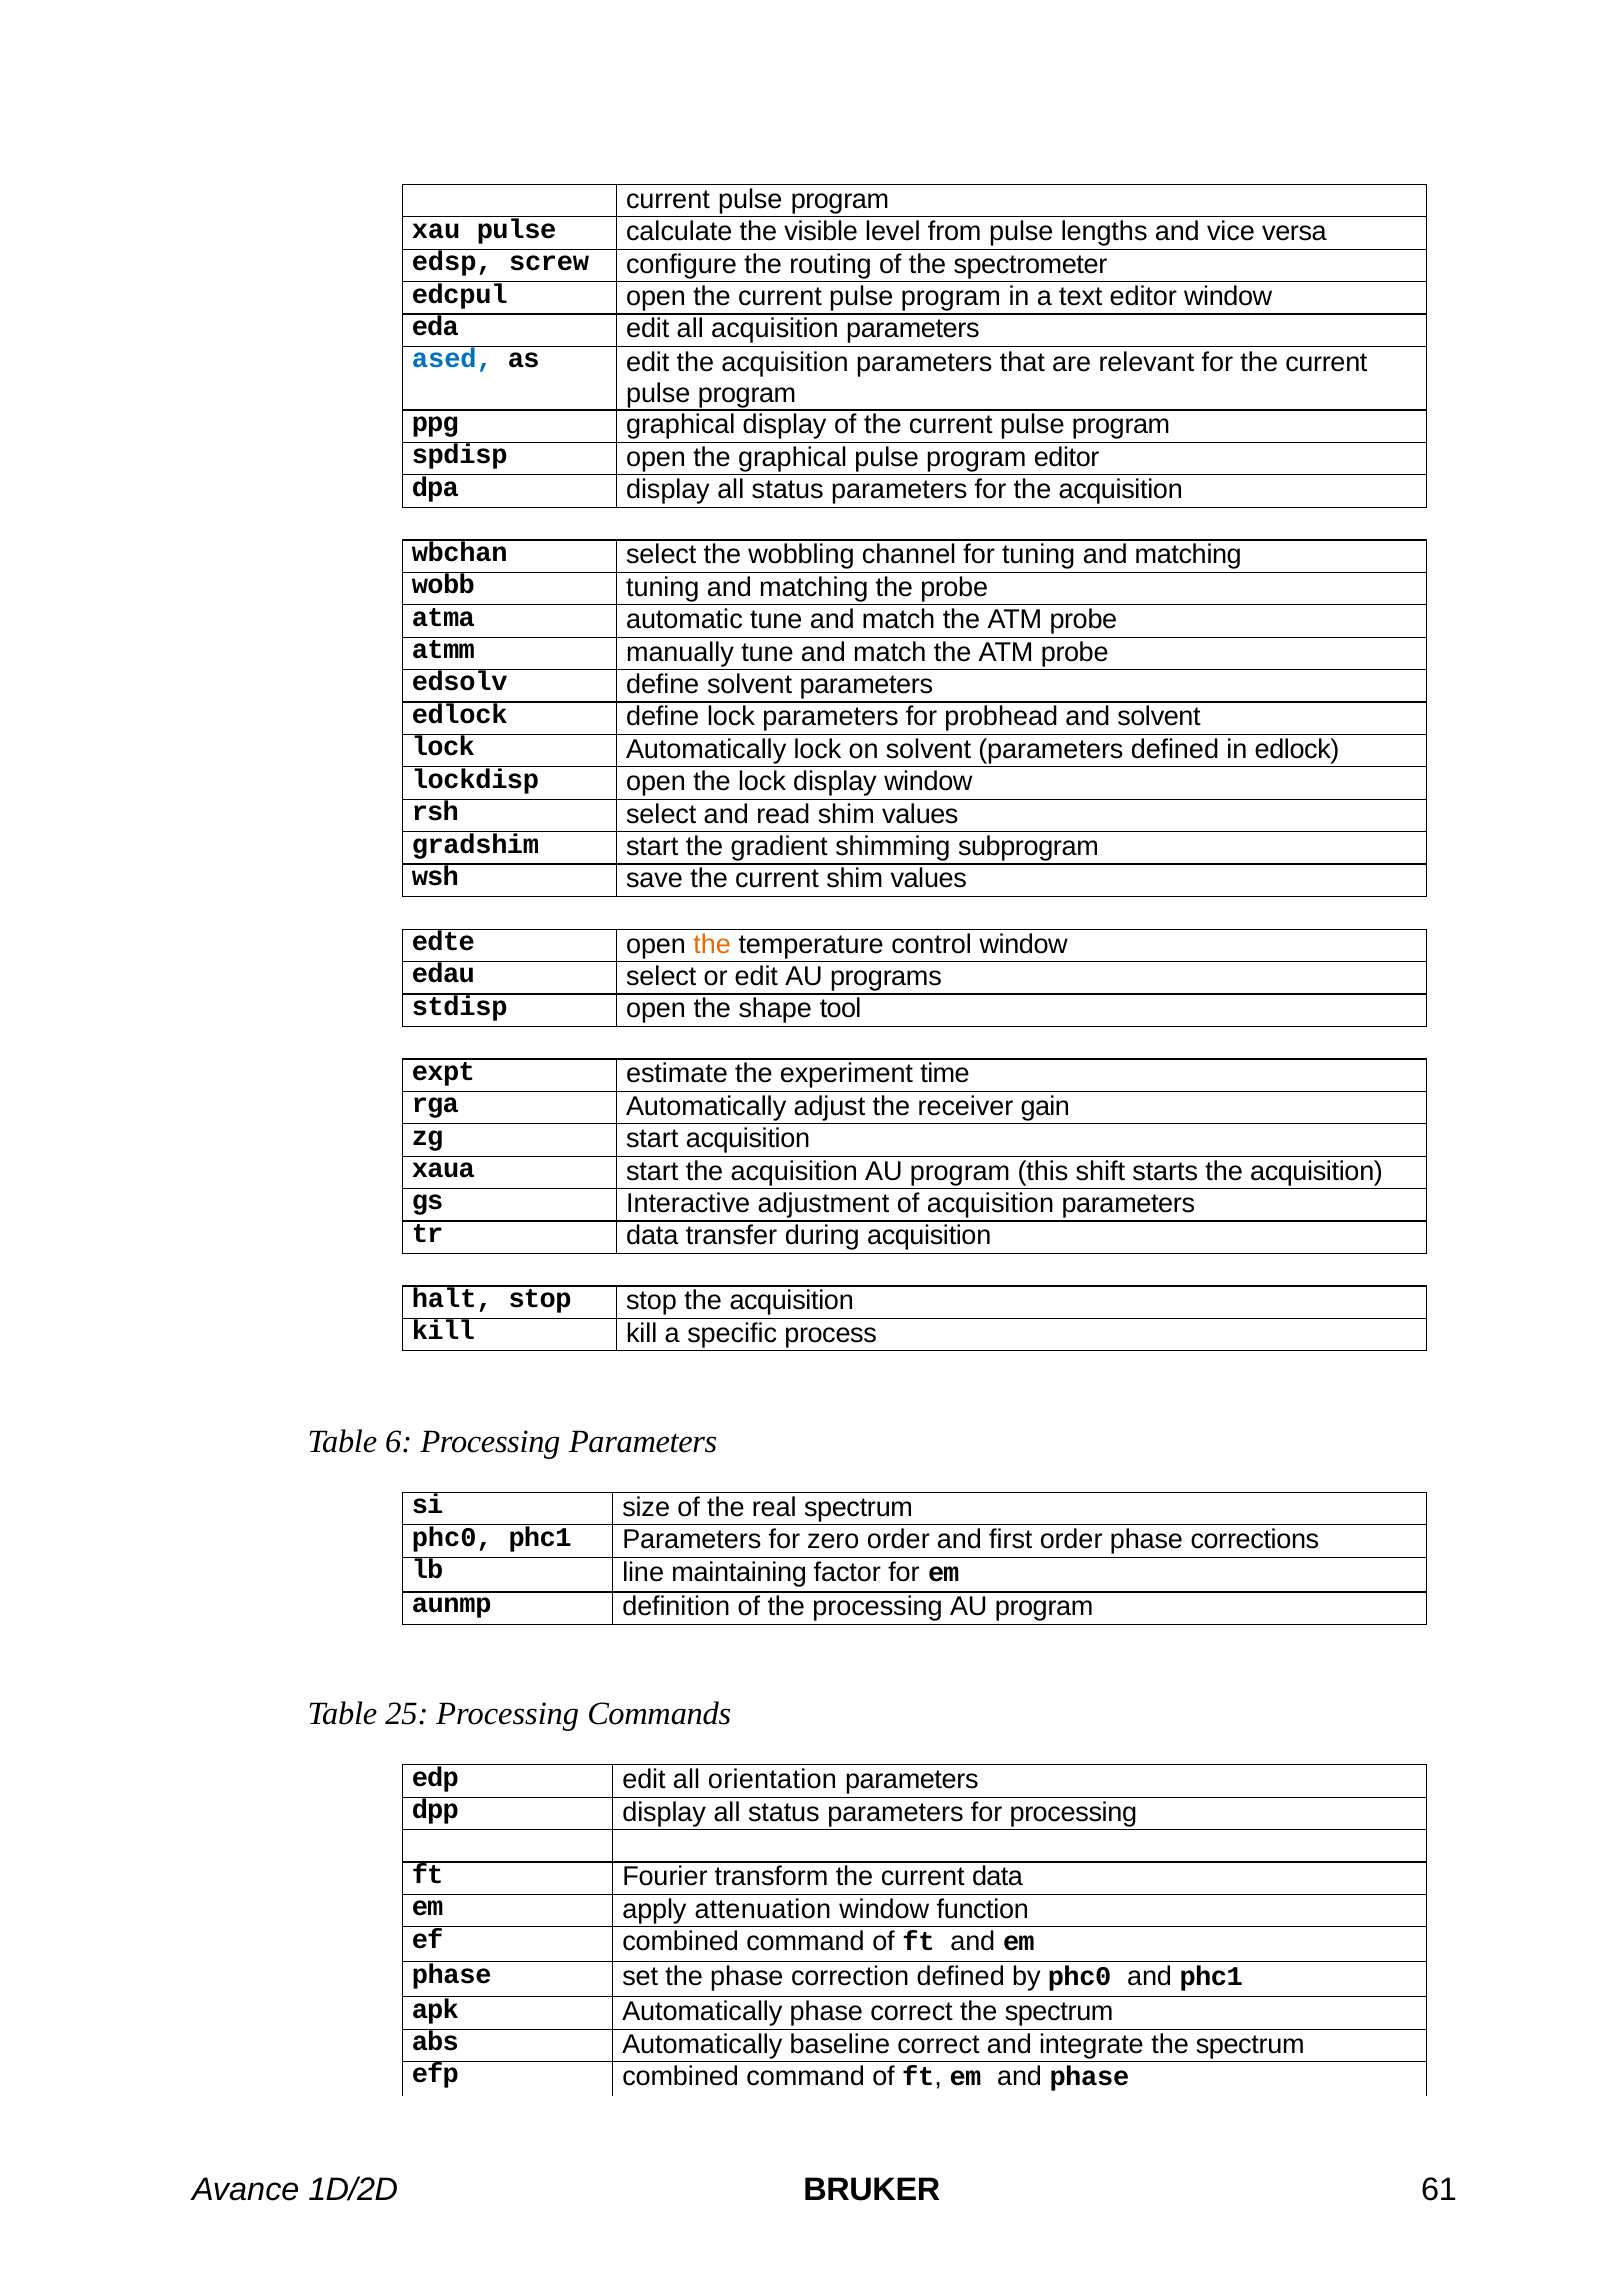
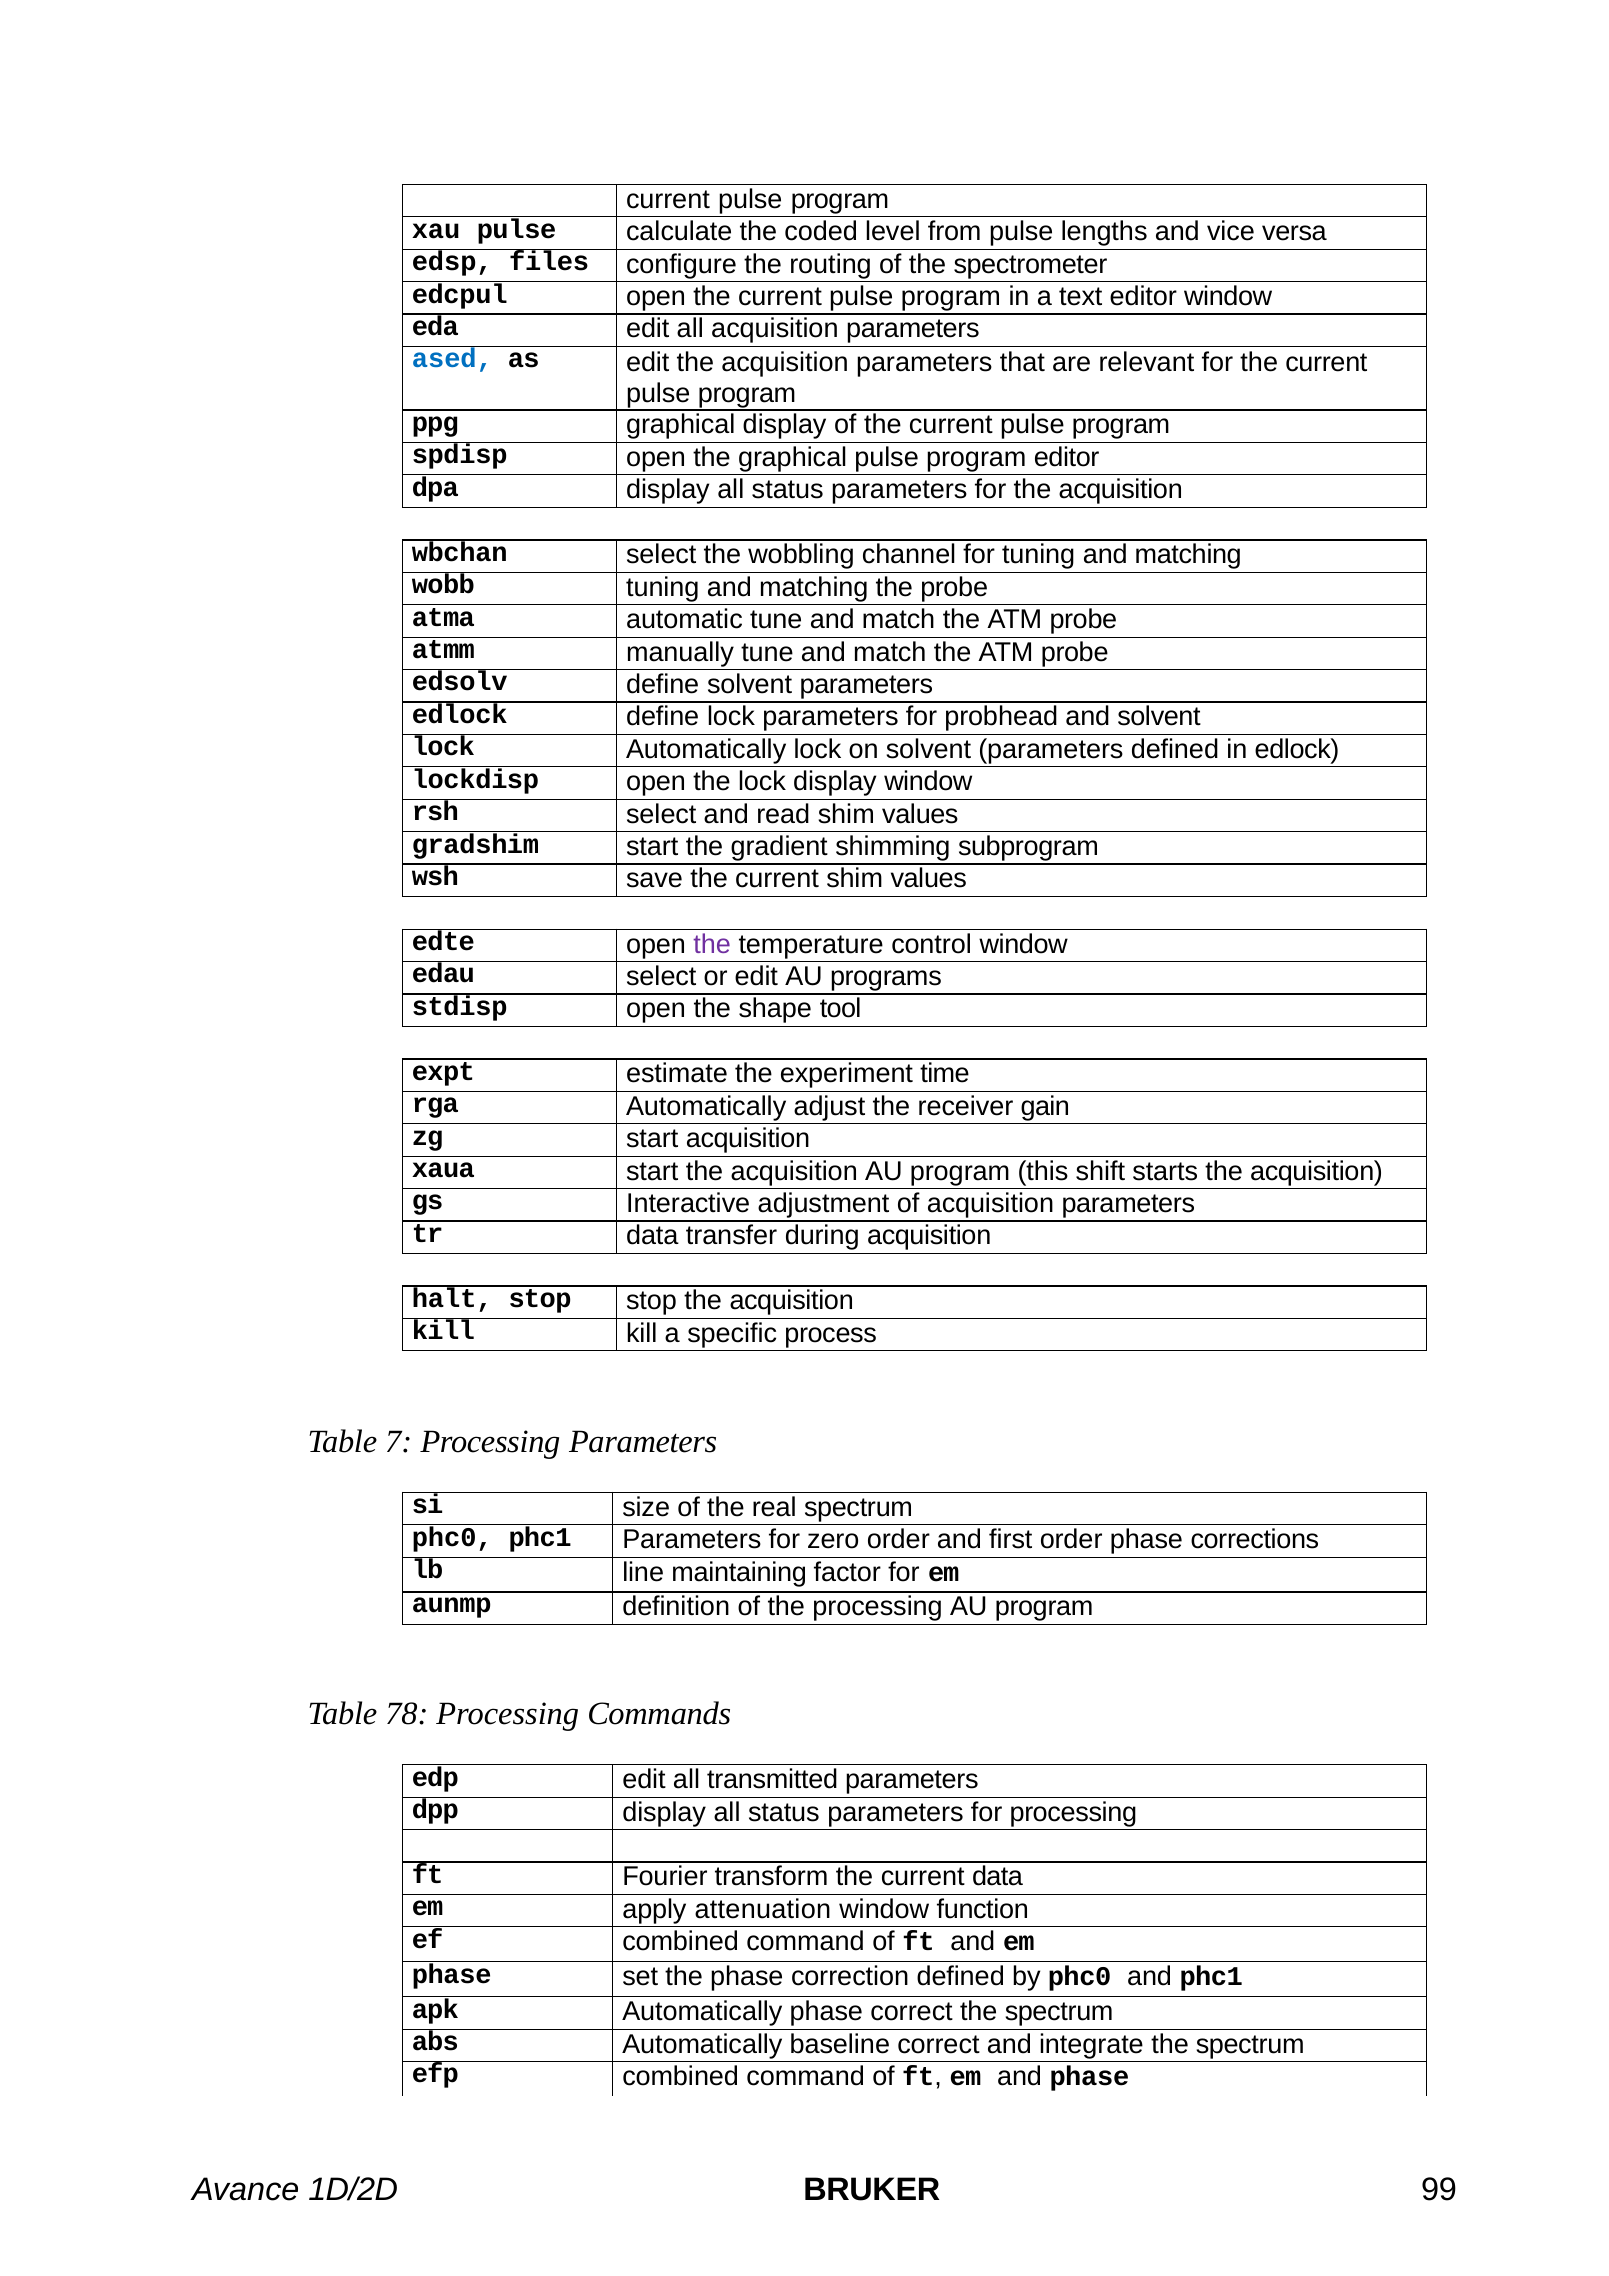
visible: visible -> coded
screw: screw -> files
the at (712, 945) colour: orange -> purple
6: 6 -> 7
25: 25 -> 78
orientation: orientation -> transmitted
61: 61 -> 99
